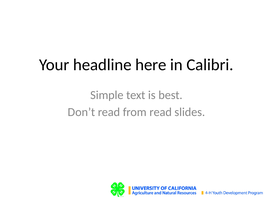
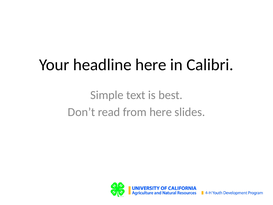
from read: read -> here
